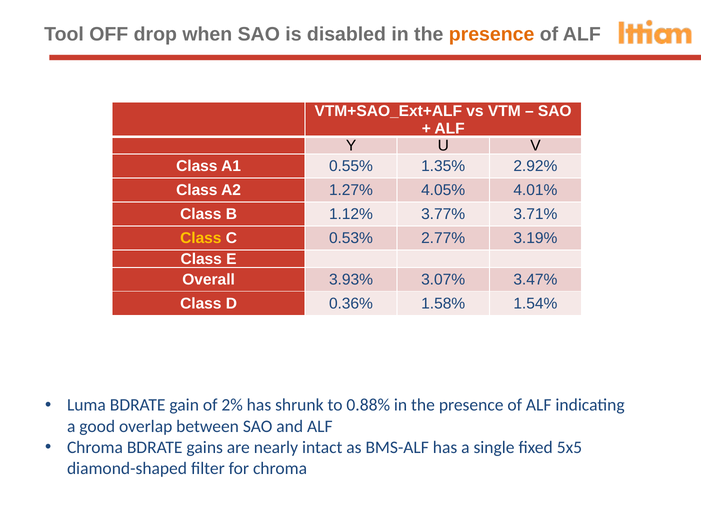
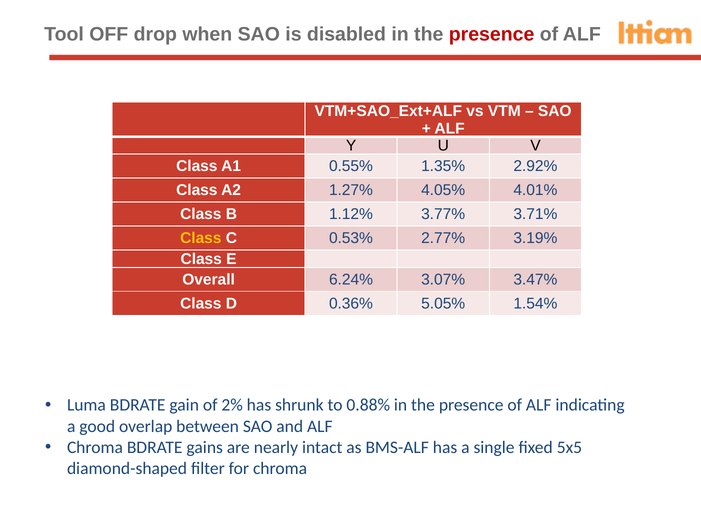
presence at (492, 34) colour: orange -> red
3.93%: 3.93% -> 6.24%
1.58%: 1.58% -> 5.05%
